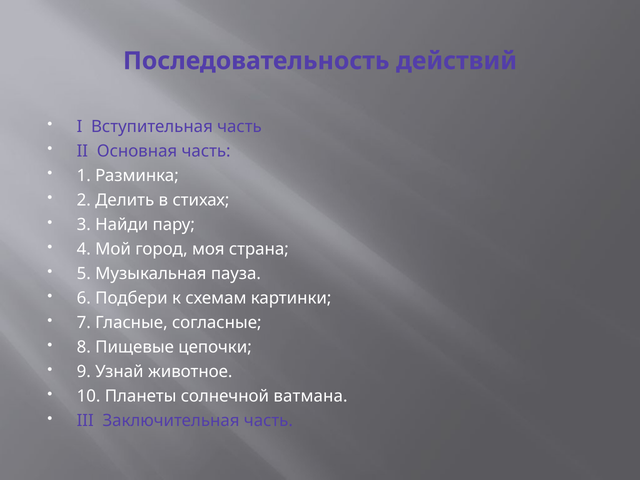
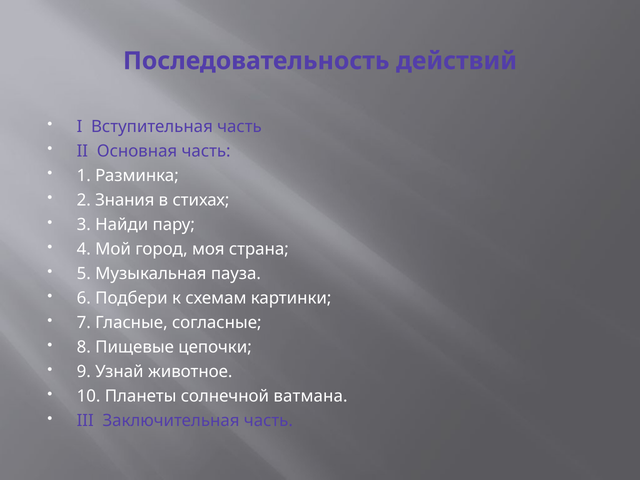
Делить: Делить -> Знания
